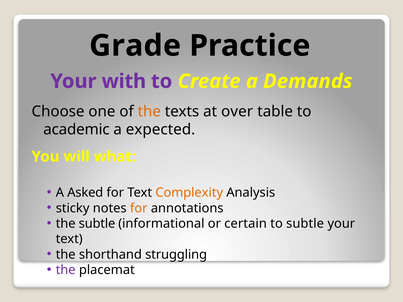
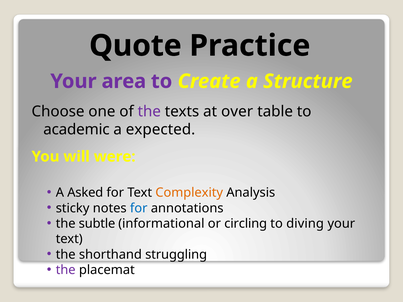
Grade: Grade -> Quote
with: with -> area
Demands: Demands -> Structure
the at (149, 112) colour: orange -> purple
what: what -> were
for at (139, 208) colour: orange -> blue
certain: certain -> circling
to subtle: subtle -> diving
